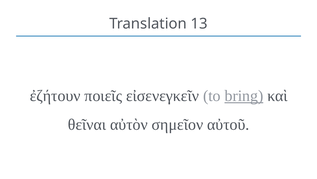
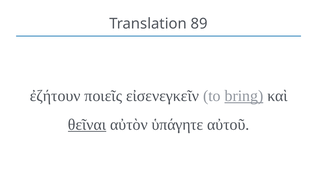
13: 13 -> 89
θεῖναι underline: none -> present
σημεῖον: σημεῖον -> ὑπάγητε
